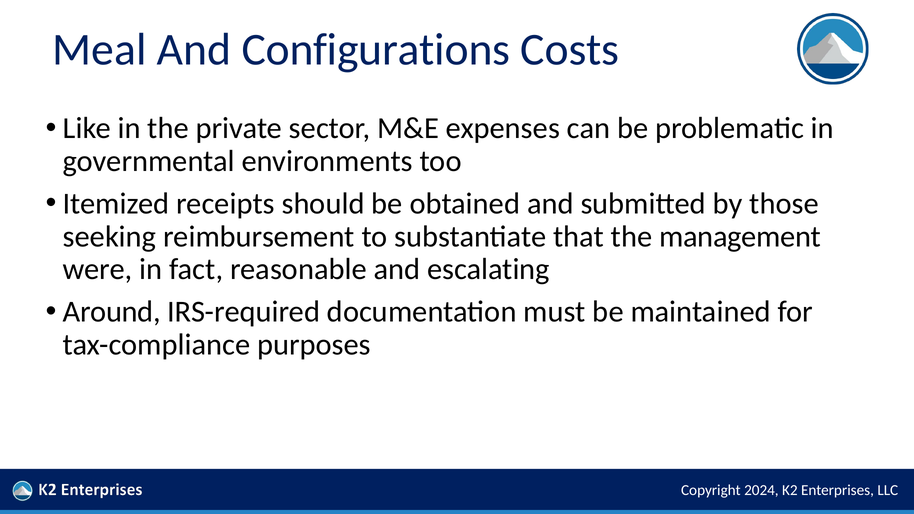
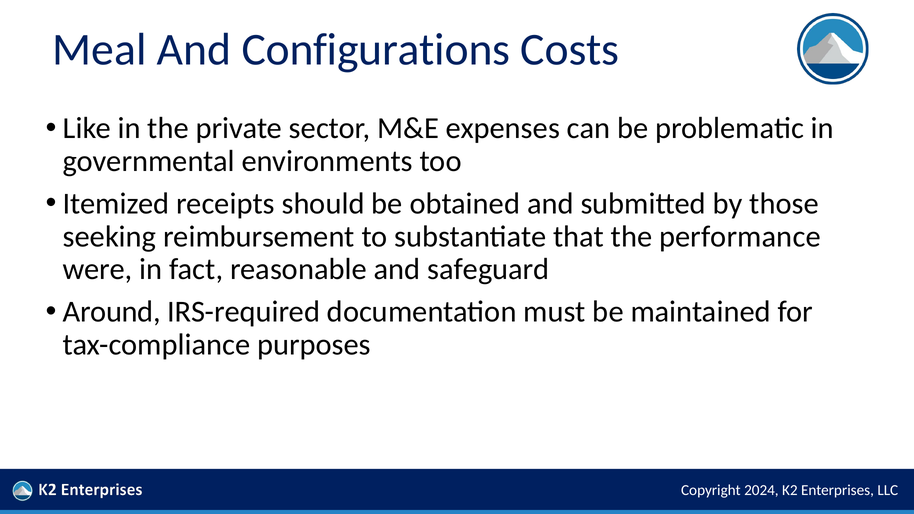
management: management -> performance
escalating: escalating -> safeguard
